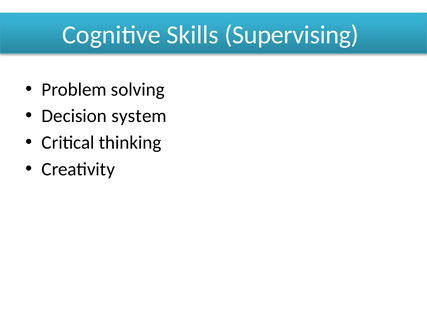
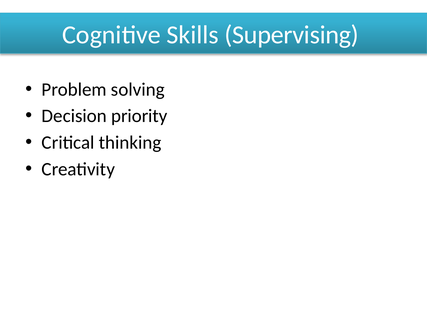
system: system -> priority
